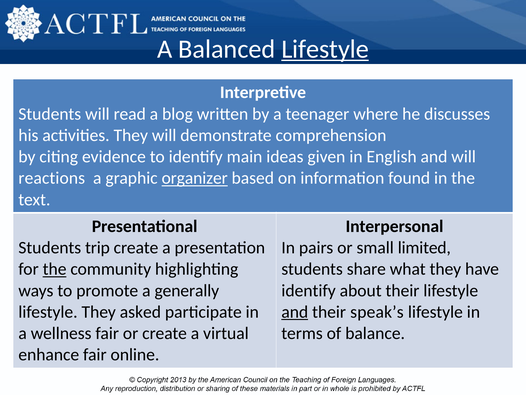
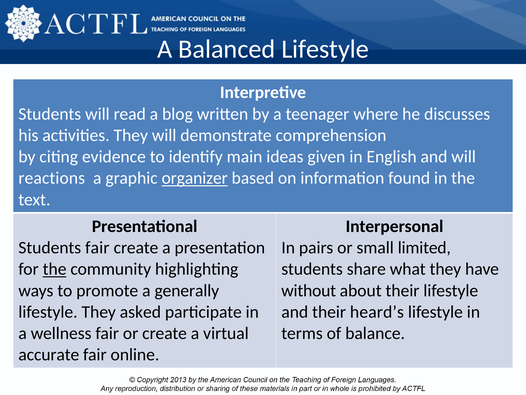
Lifestyle at (325, 49) underline: present -> none
Students trip: trip -> fair
identify at (309, 290): identify -> without
and at (295, 312) underline: present -> none
speak’s: speak’s -> heard’s
enhance: enhance -> accurate
